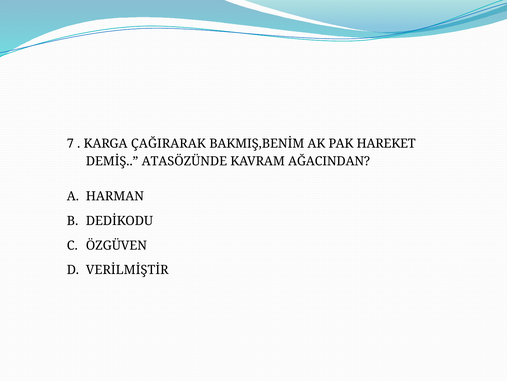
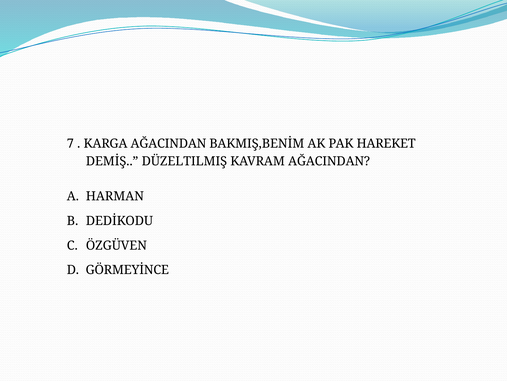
KARGA ÇAĞIRARAK: ÇAĞIRARAK -> AĞACINDAN
ATASÖZÜNDE: ATASÖZÜNDE -> DÜZELTILMIŞ
VERİLMİŞTİR: VERİLMİŞTİR -> GÖRMEYİNCE
